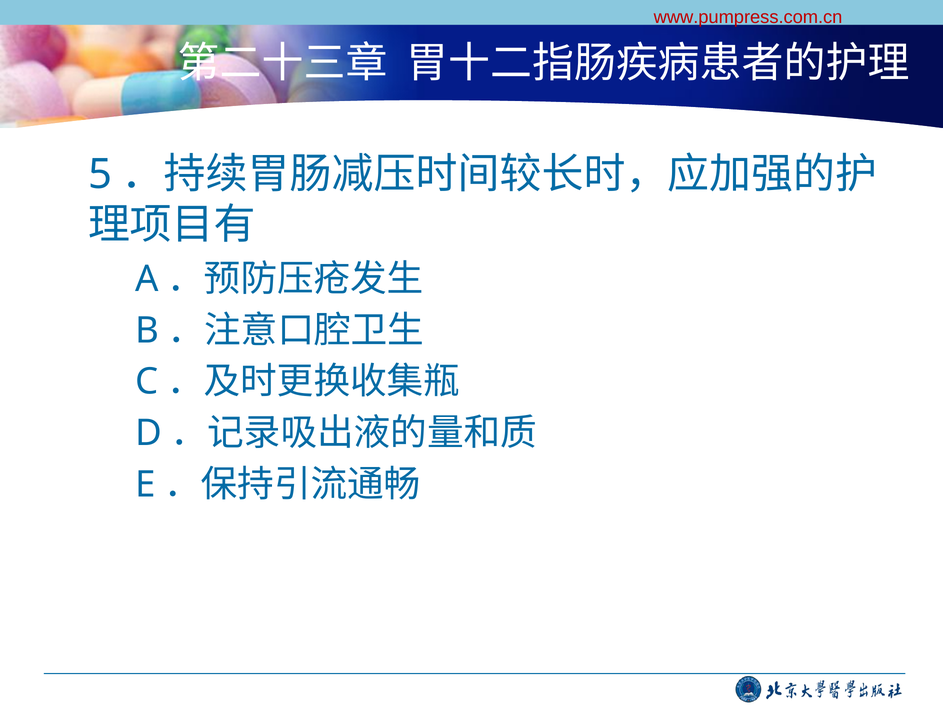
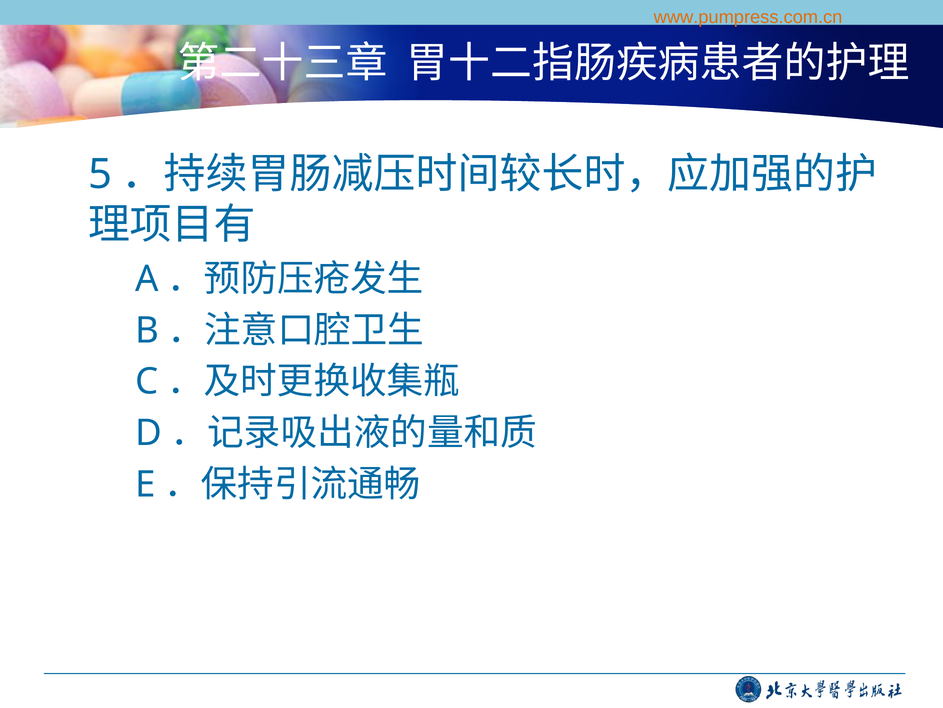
www.pumpress.com.cn colour: red -> orange
